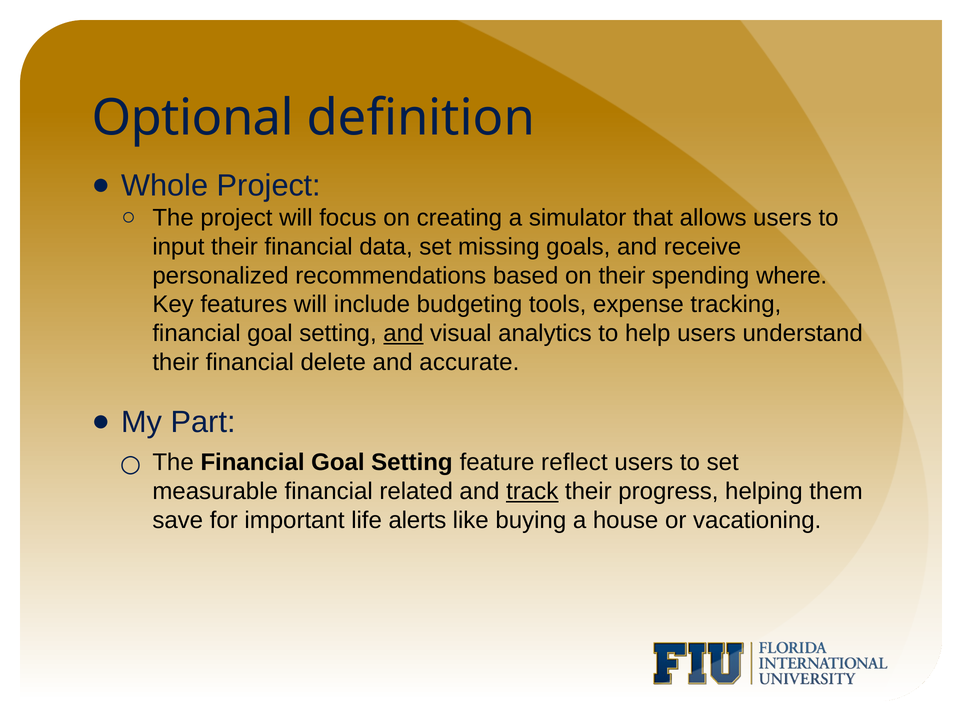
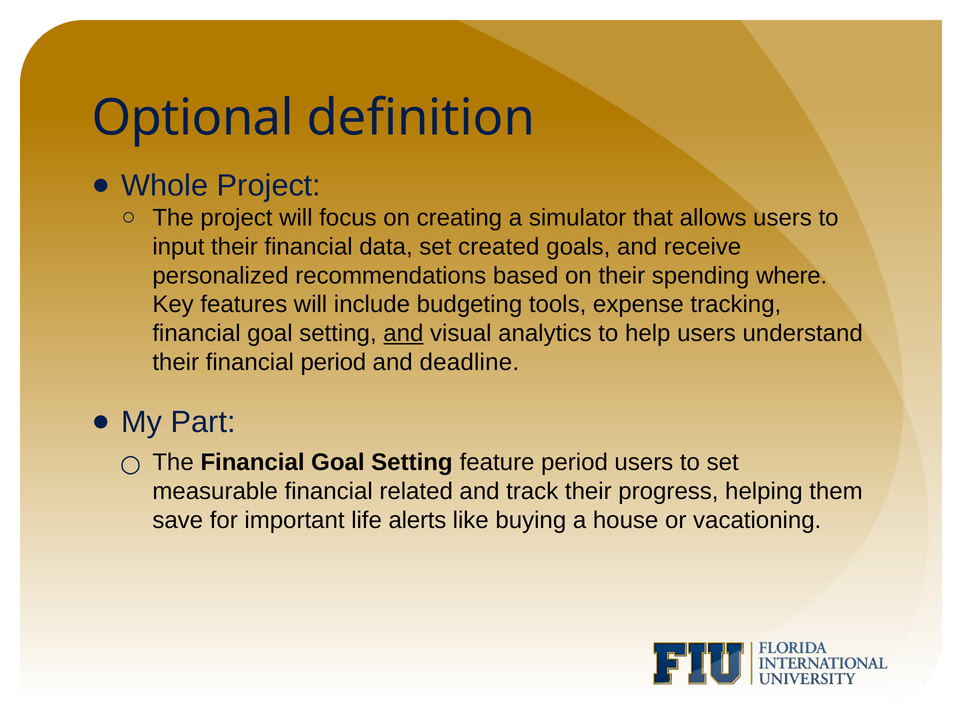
missing: missing -> created
financial delete: delete -> period
accurate: accurate -> deadline
feature reflect: reflect -> period
track underline: present -> none
